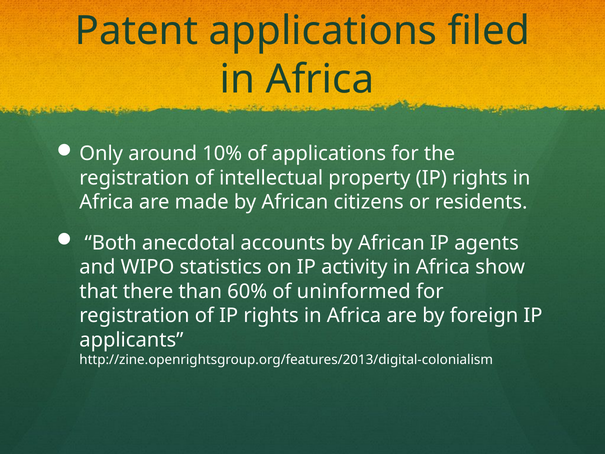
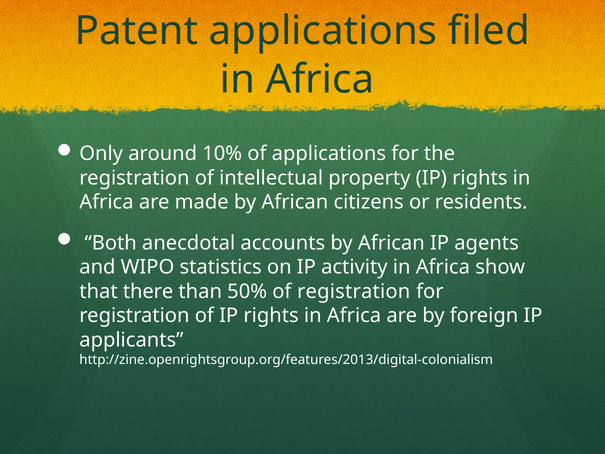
60%: 60% -> 50%
of uninformed: uninformed -> registration
